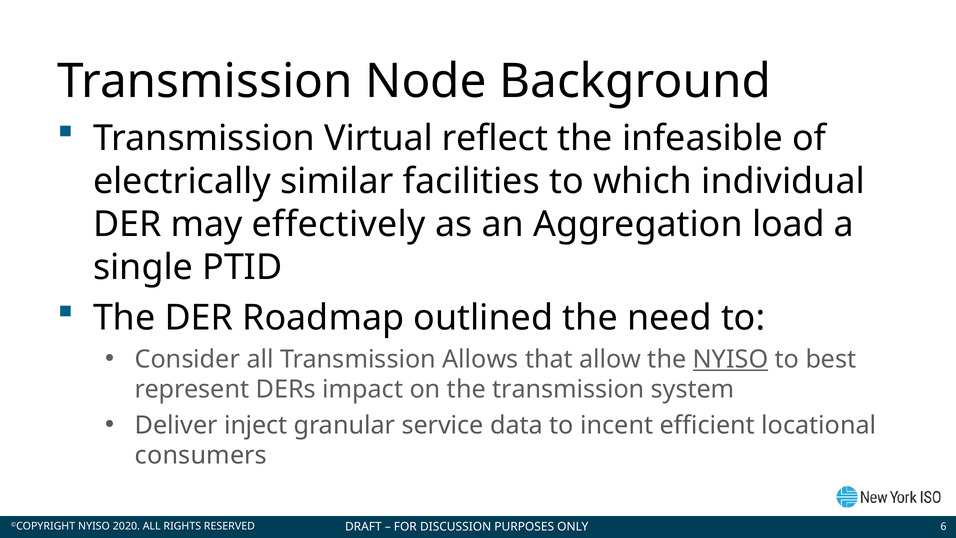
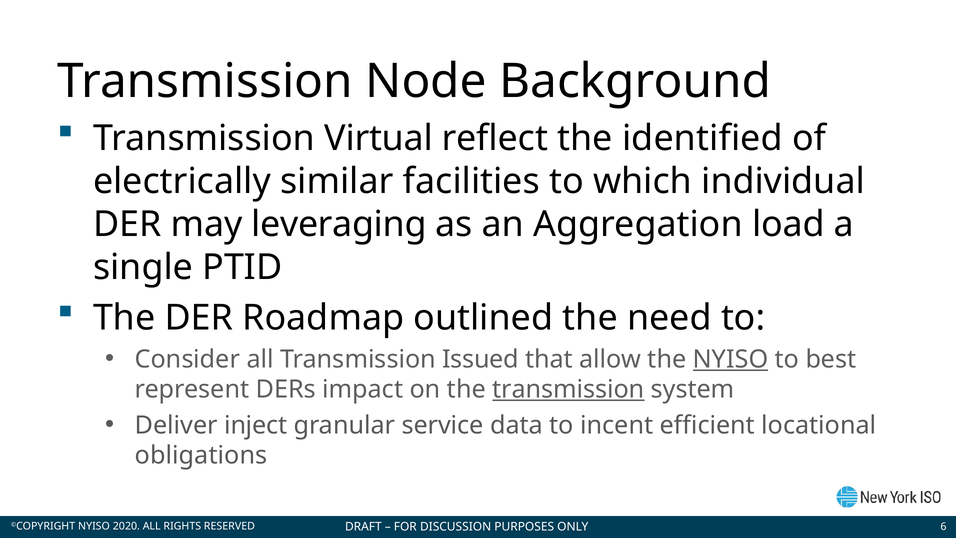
infeasible: infeasible -> identified
effectively: effectively -> leveraging
Allows: Allows -> Issued
transmission at (568, 389) underline: none -> present
consumers: consumers -> obligations
